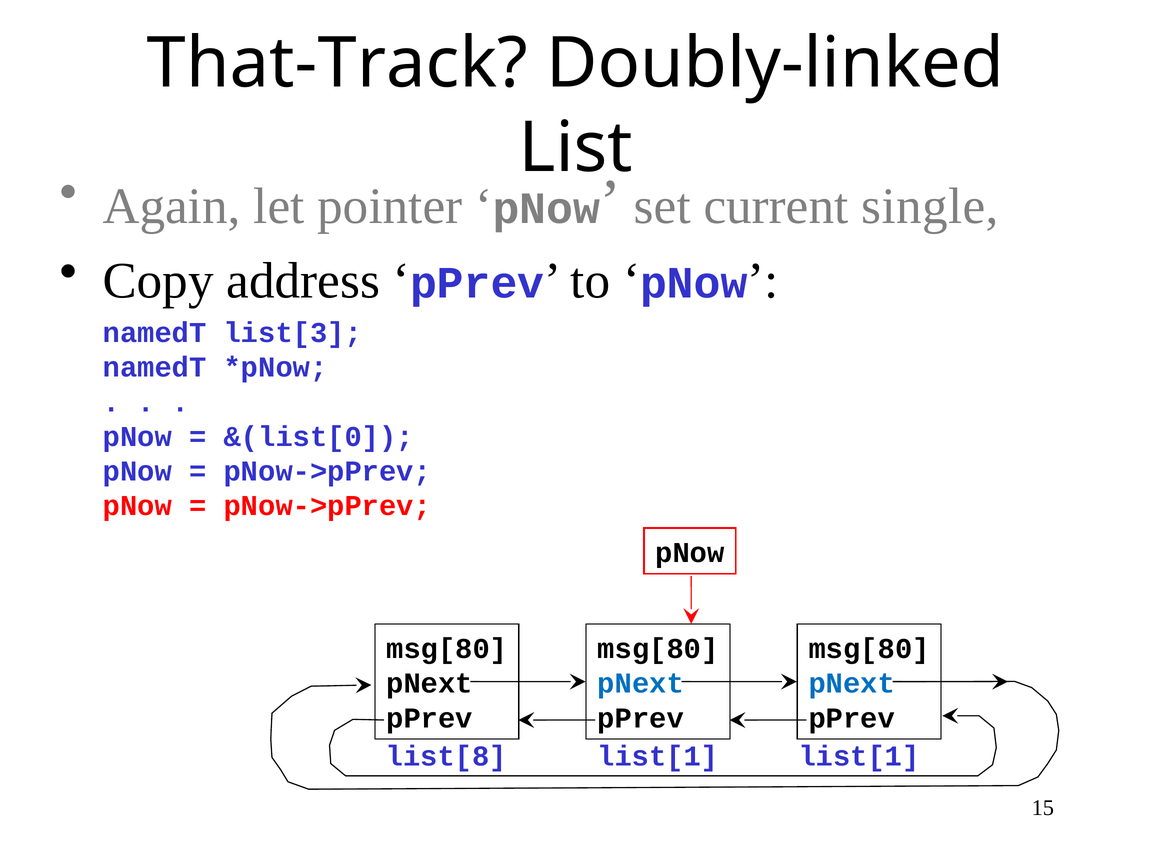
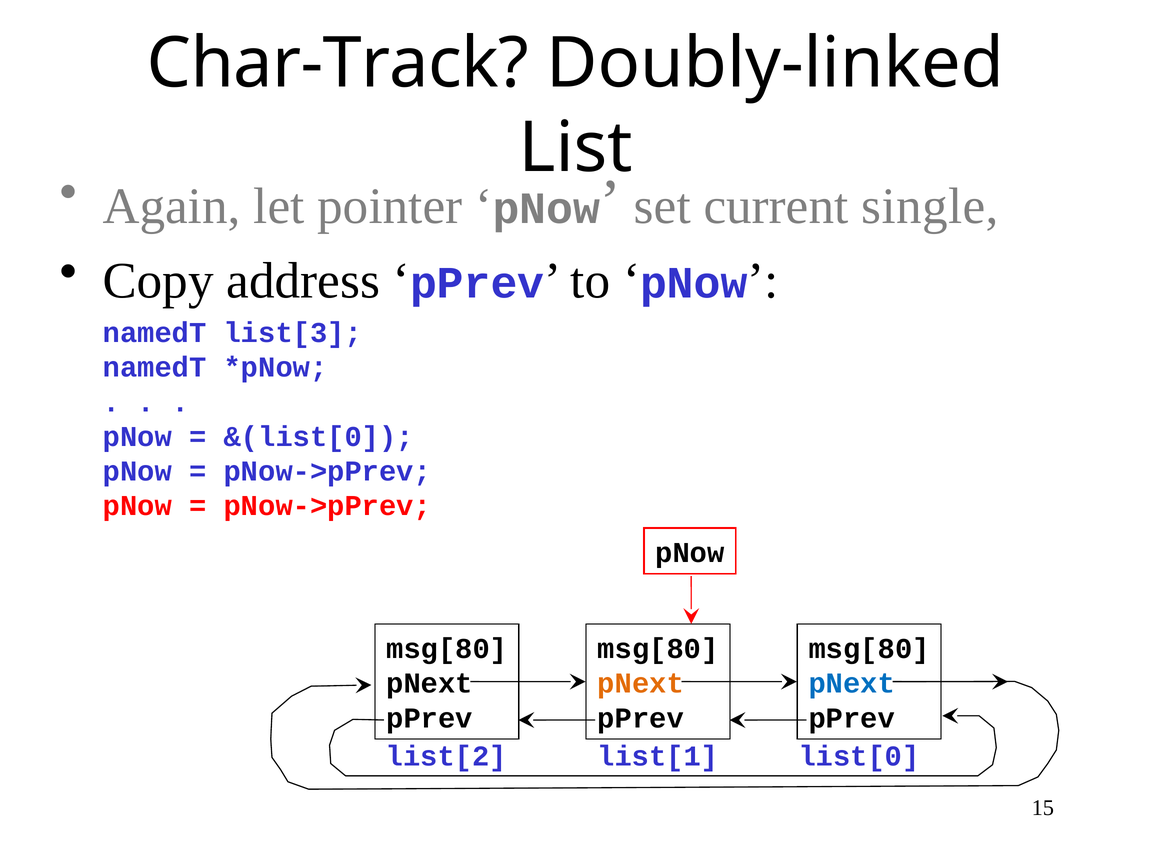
That-Track: That-Track -> Char-Track
pNext at (641, 683) colour: blue -> orange
list[8: list[8 -> list[2
list[1 list[1: list[1 -> list[0
